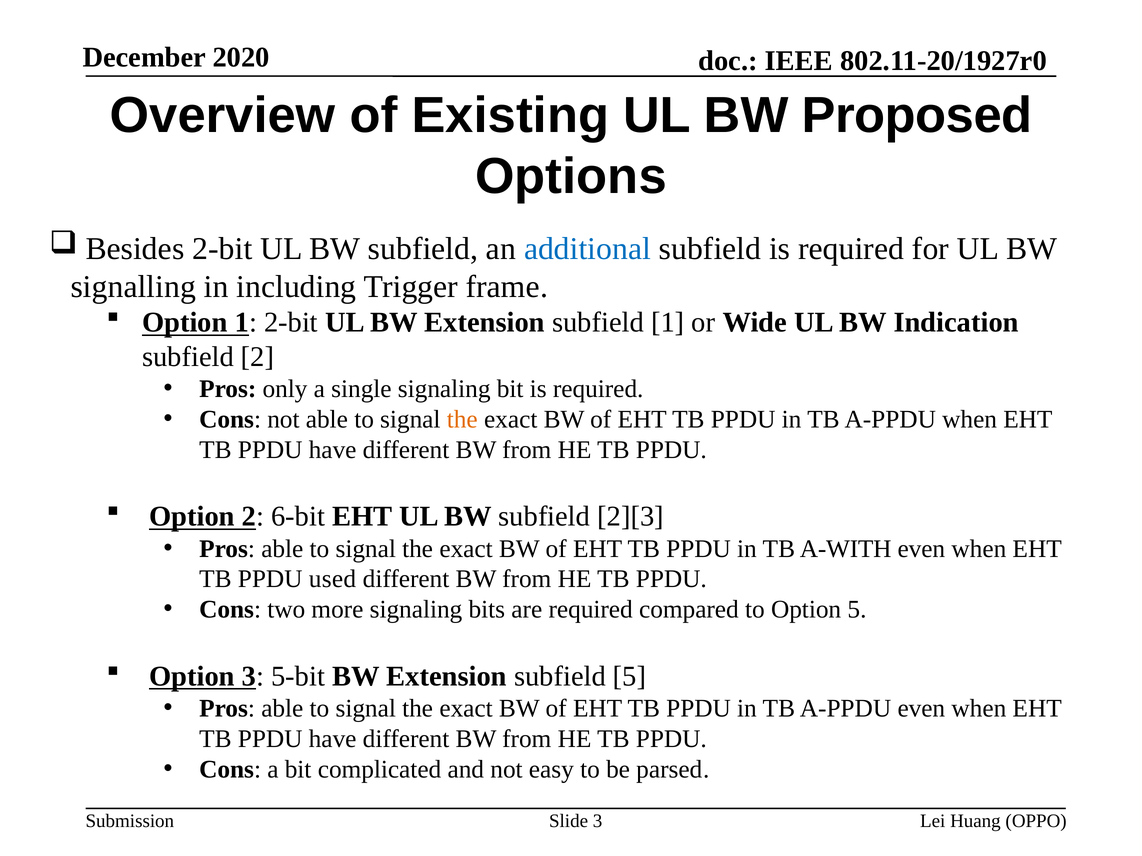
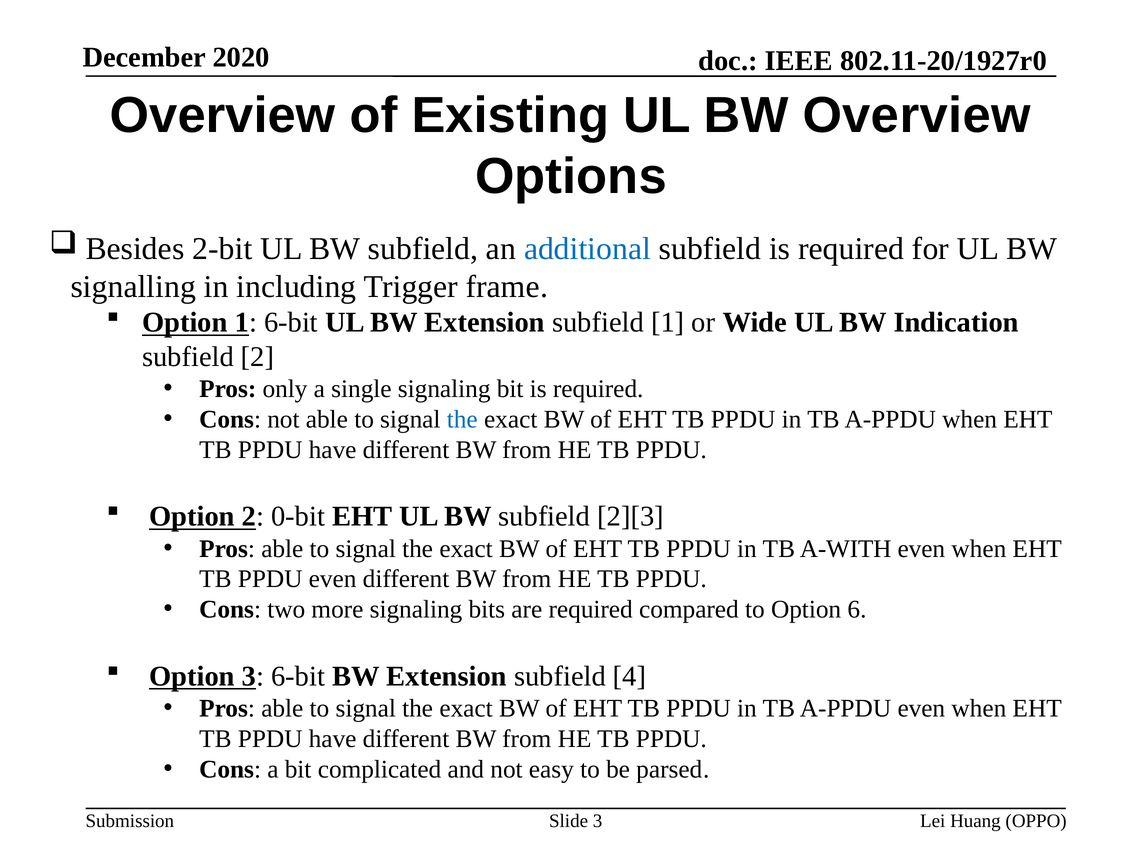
BW Proposed: Proposed -> Overview
1 2-bit: 2-bit -> 6-bit
the at (462, 420) colour: orange -> blue
6-bit: 6-bit -> 0-bit
PPDU used: used -> even
Option 5: 5 -> 6
3 5-bit: 5-bit -> 6-bit
subfield 5: 5 -> 4
